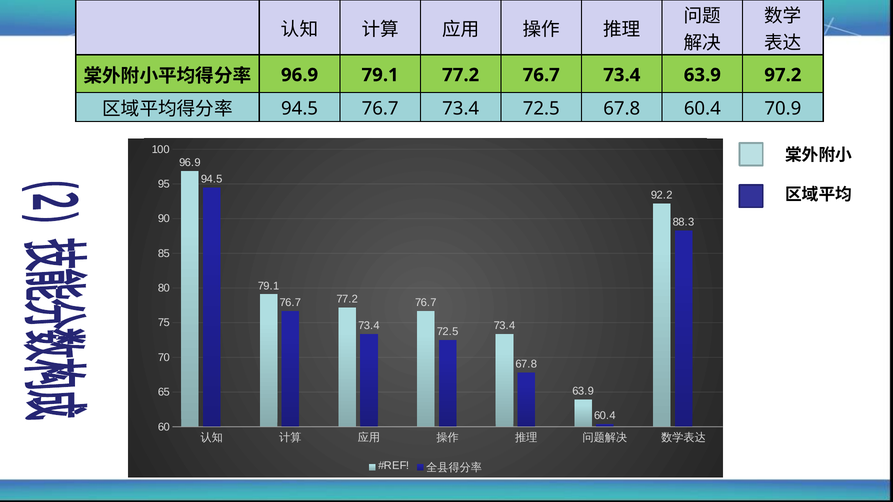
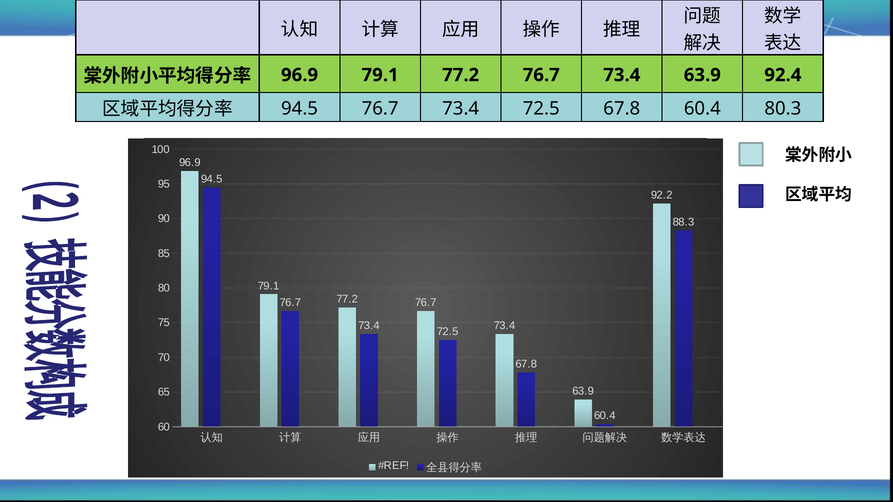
97.2: 97.2 -> 92.4
70.9: 70.9 -> 80.3
